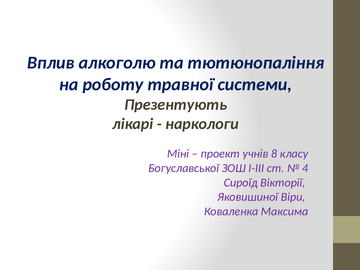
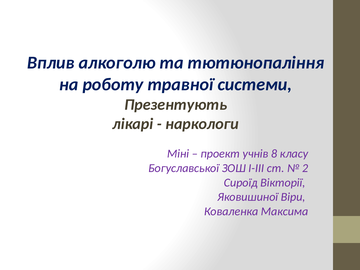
4: 4 -> 2
